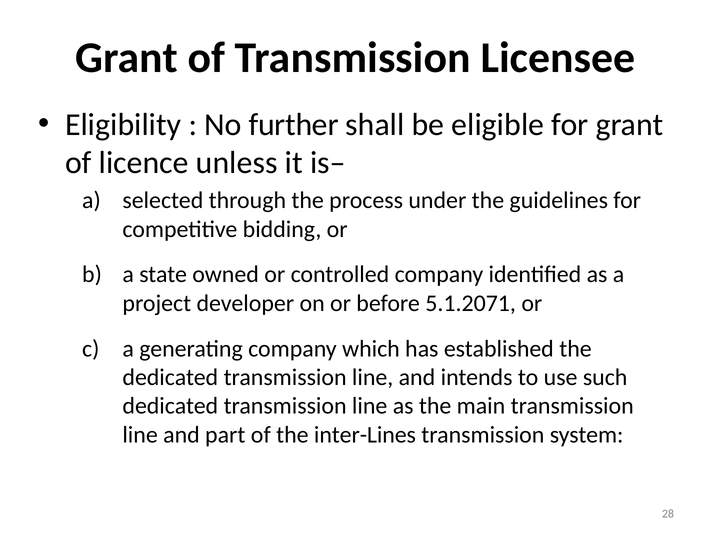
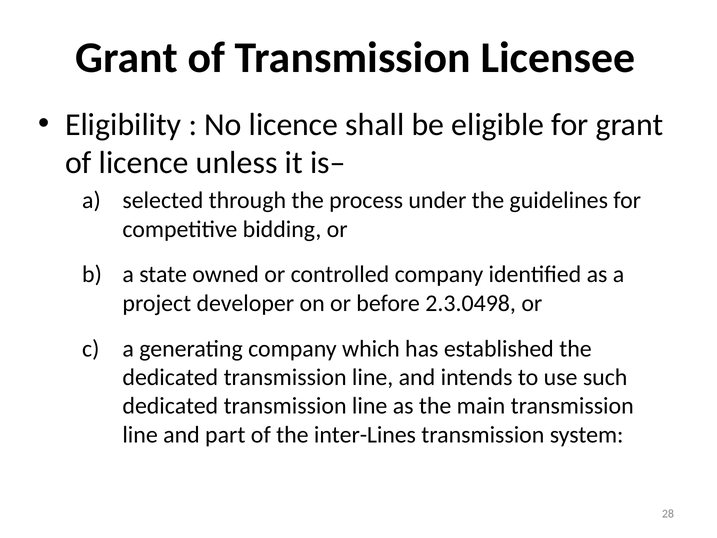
No further: further -> licence
5.1.2071: 5.1.2071 -> 2.3.0498
